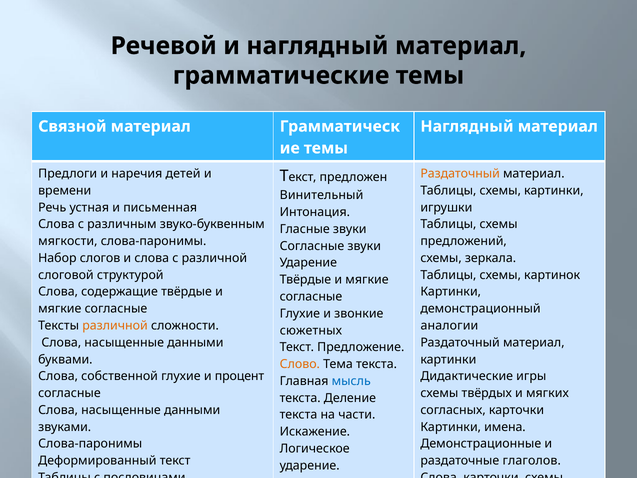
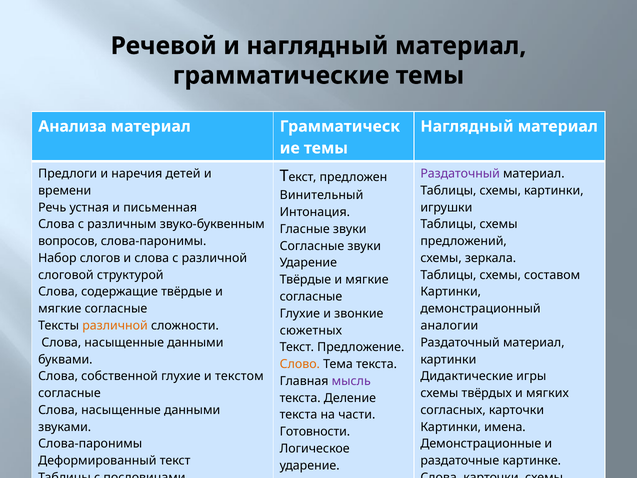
Связной: Связной -> Анализа
Раздаточный at (460, 174) colour: orange -> purple
мягкости: мягкости -> вопросов
схемы картинок: картинок -> составом
процент: процент -> текстом
мысль colour: blue -> purple
Искажение: Искажение -> Готовности
глаголов: глаголов -> картинке
